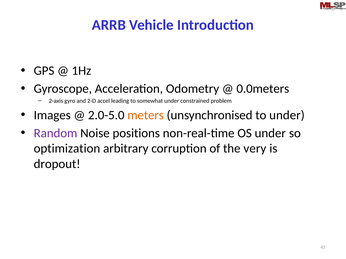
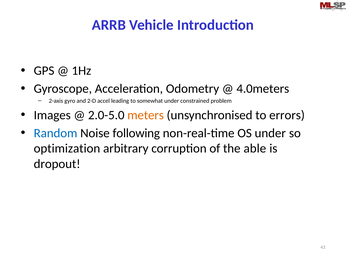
0.0meters: 0.0meters -> 4.0meters
to under: under -> errors
Random colour: purple -> blue
positions: positions -> following
very: very -> able
